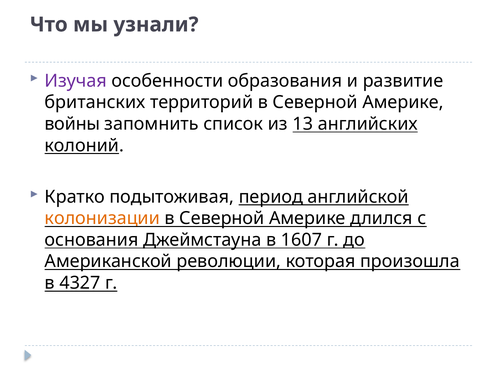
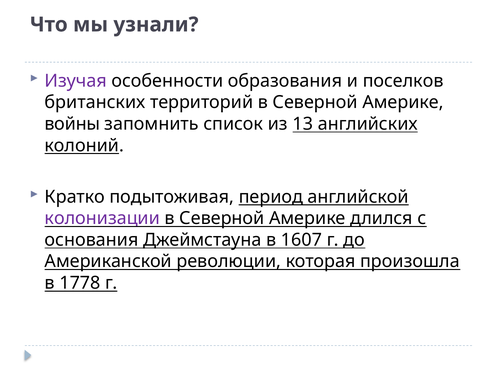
развитие: развитие -> поселков
колонизации colour: orange -> purple
4327: 4327 -> 1778
